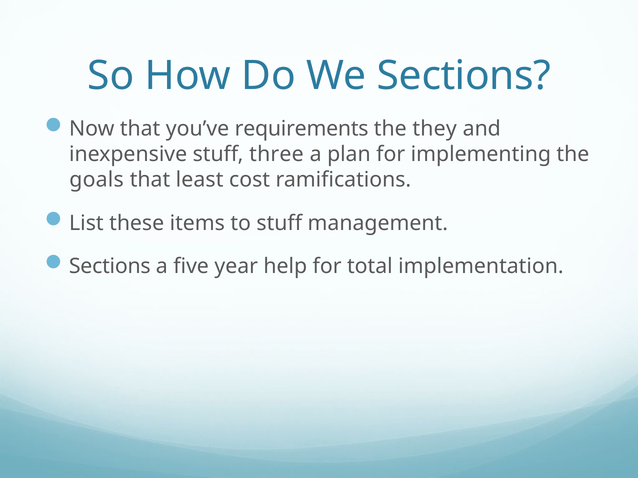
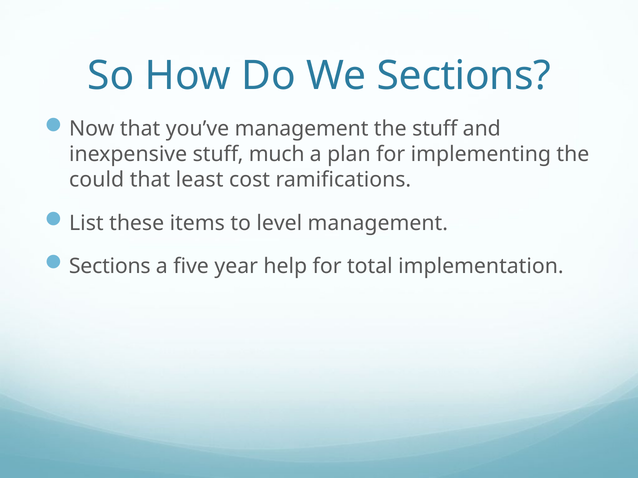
you’ve requirements: requirements -> management
the they: they -> stuff
three: three -> much
goals: goals -> could
to stuff: stuff -> level
